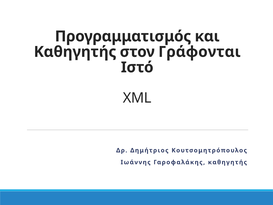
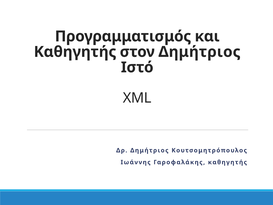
στον Γράφονται: Γράφονται -> Δημήτριος
